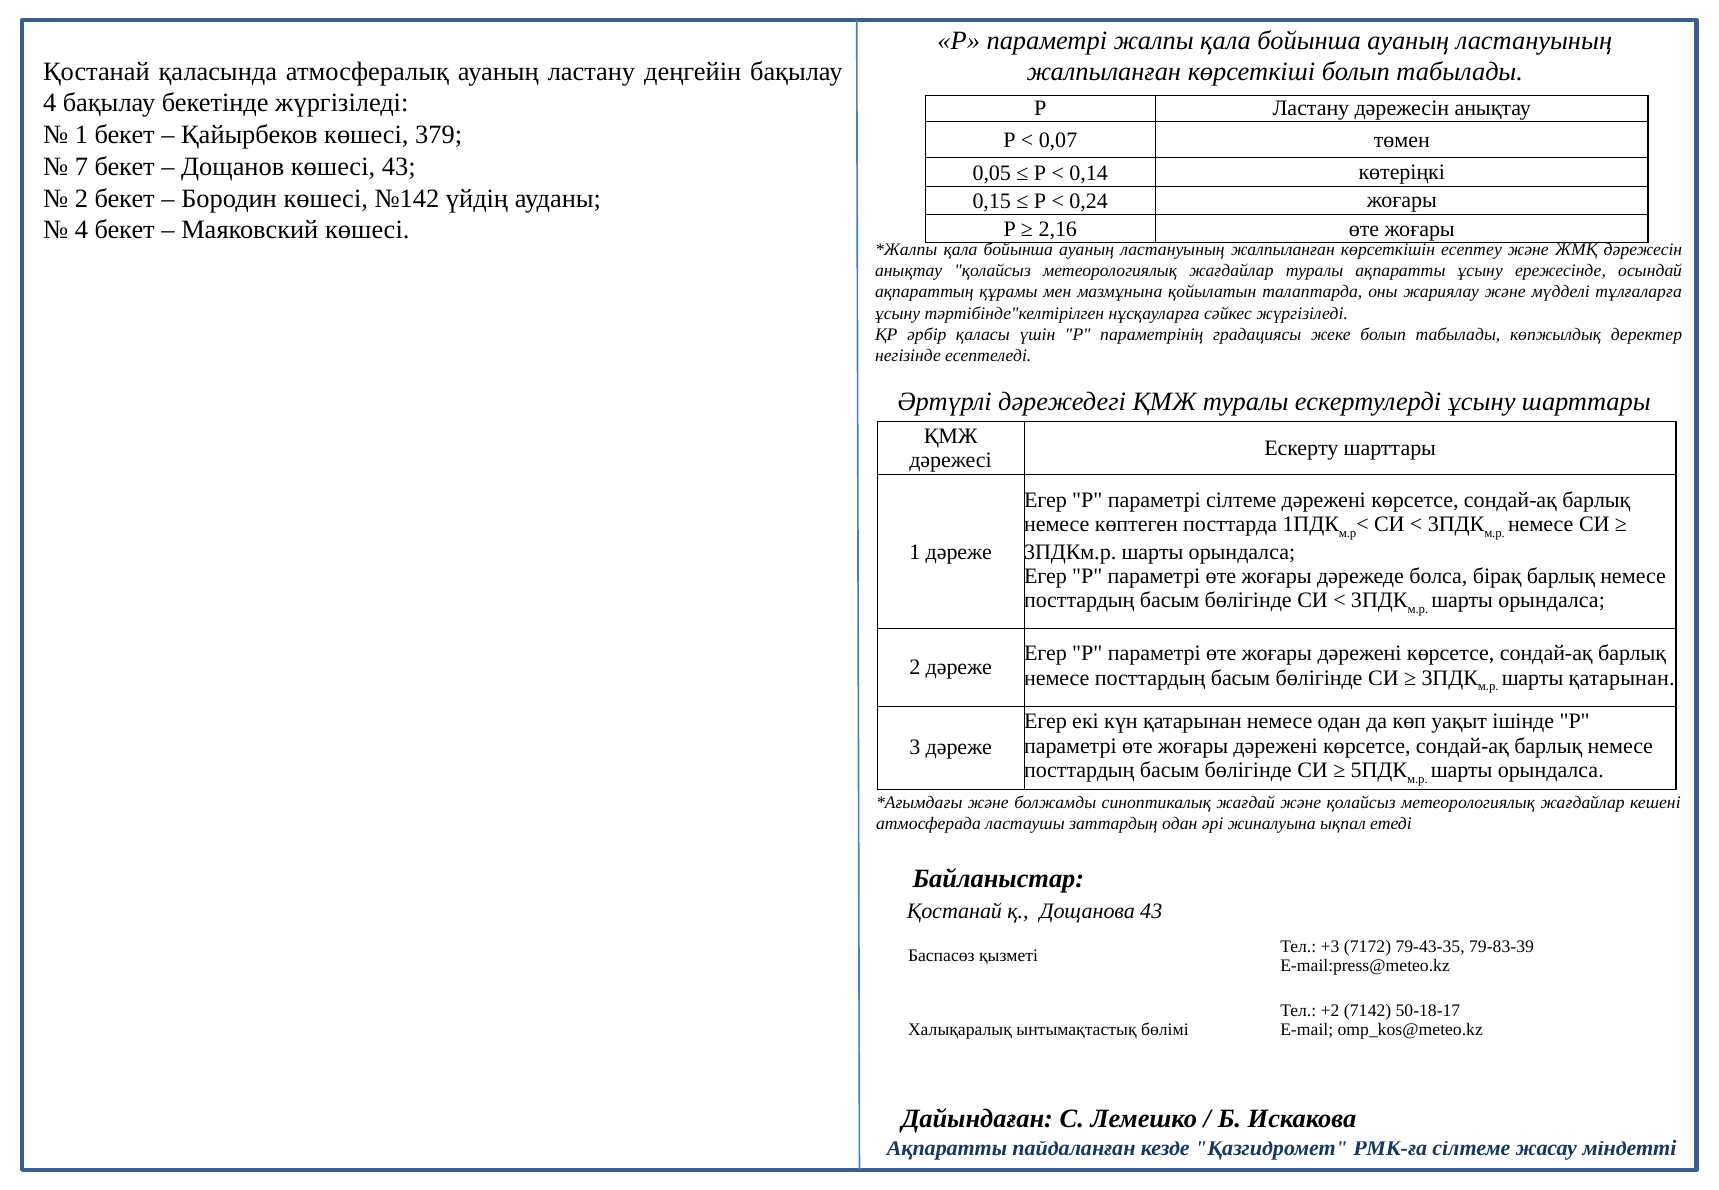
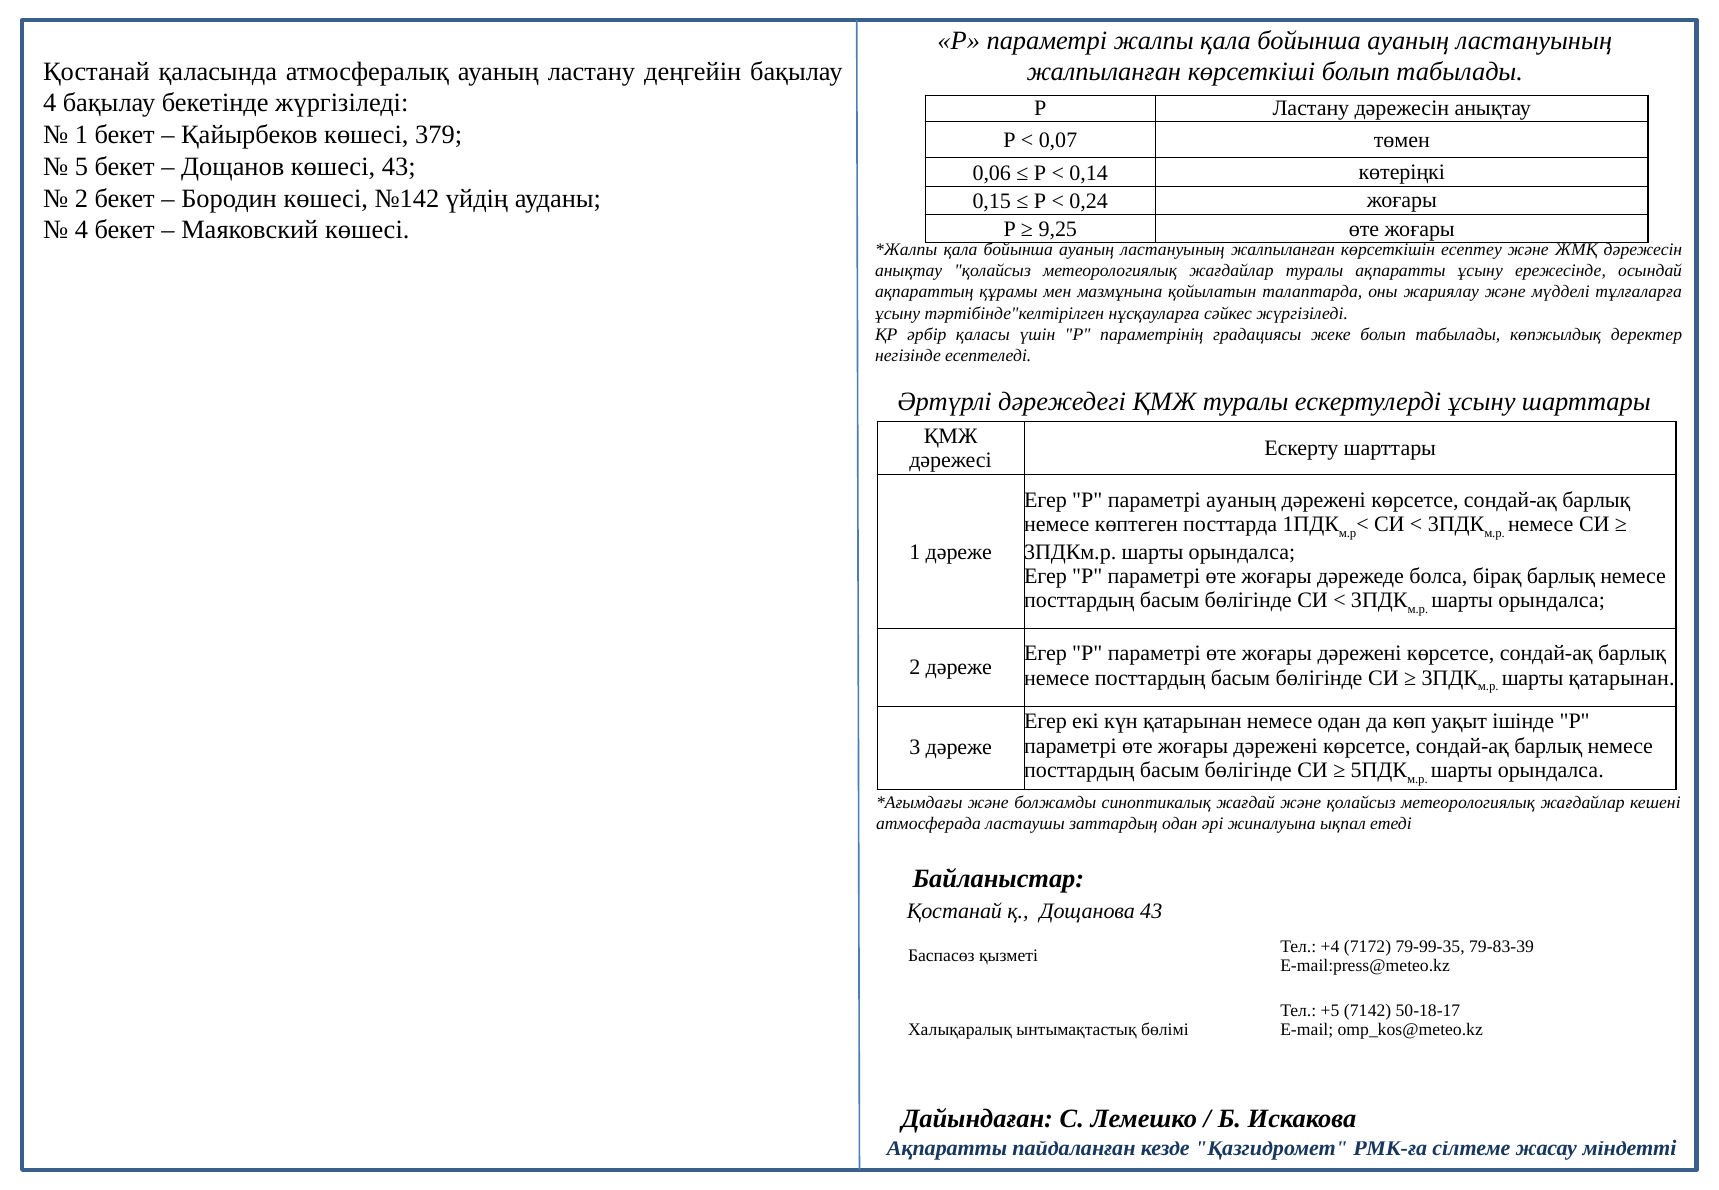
7: 7 -> 5
0,05: 0,05 -> 0,06
2,16: 2,16 -> 9,25
параметрі сілтеме: сілтеме -> ауаның
+3: +3 -> +4
79-43-35: 79-43-35 -> 79-99-35
+2: +2 -> +5
